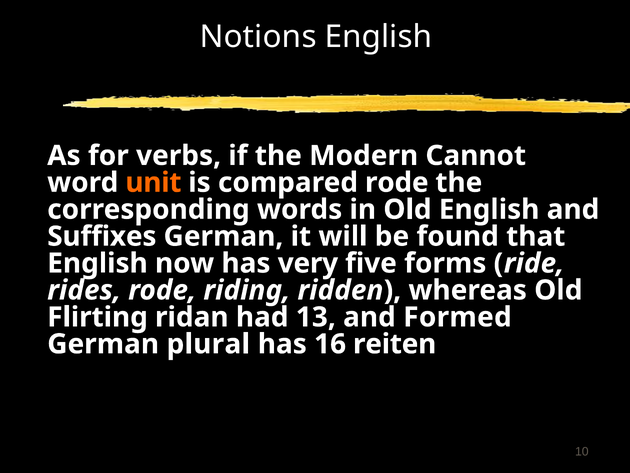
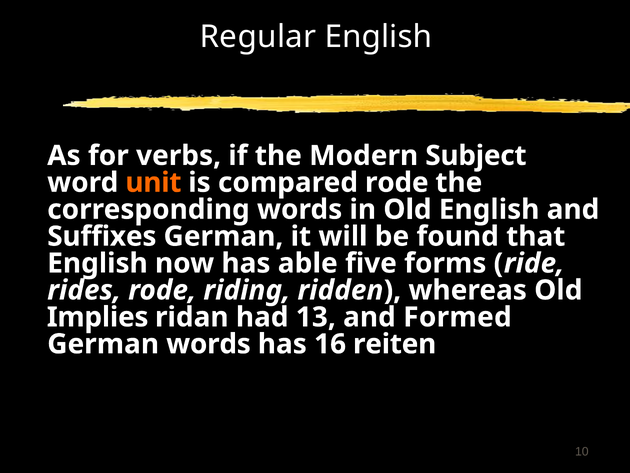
Notions: Notions -> Regular
Cannot: Cannot -> Subject
very: very -> able
Flirting: Flirting -> Implies
German plural: plural -> words
